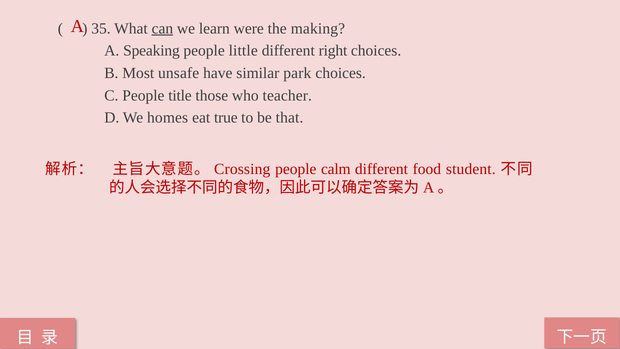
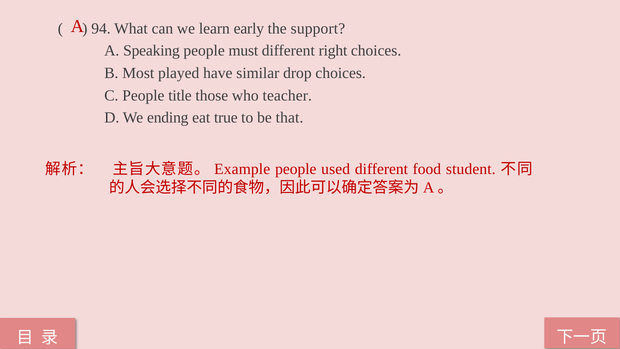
35: 35 -> 94
can underline: present -> none
were: were -> early
making: making -> support
little: little -> must
unsafe: unsafe -> played
park: park -> drop
homes: homes -> ending
Crossing: Crossing -> Example
calm: calm -> used
